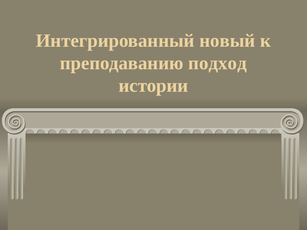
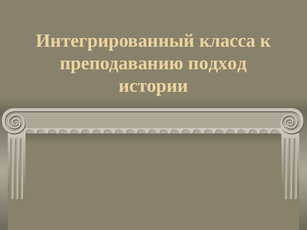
новый: новый -> класса
